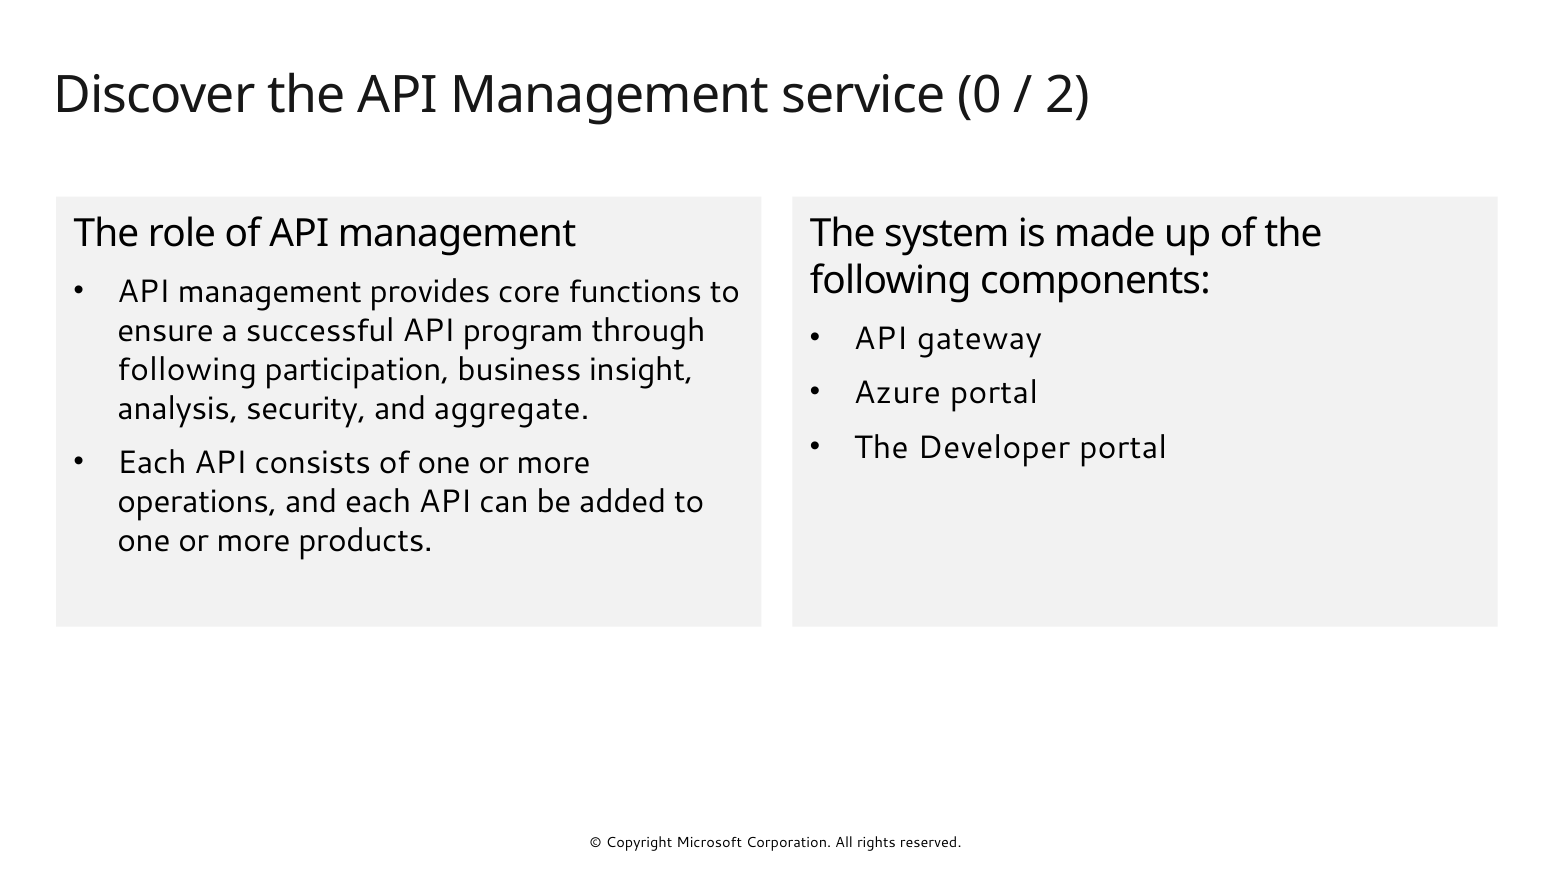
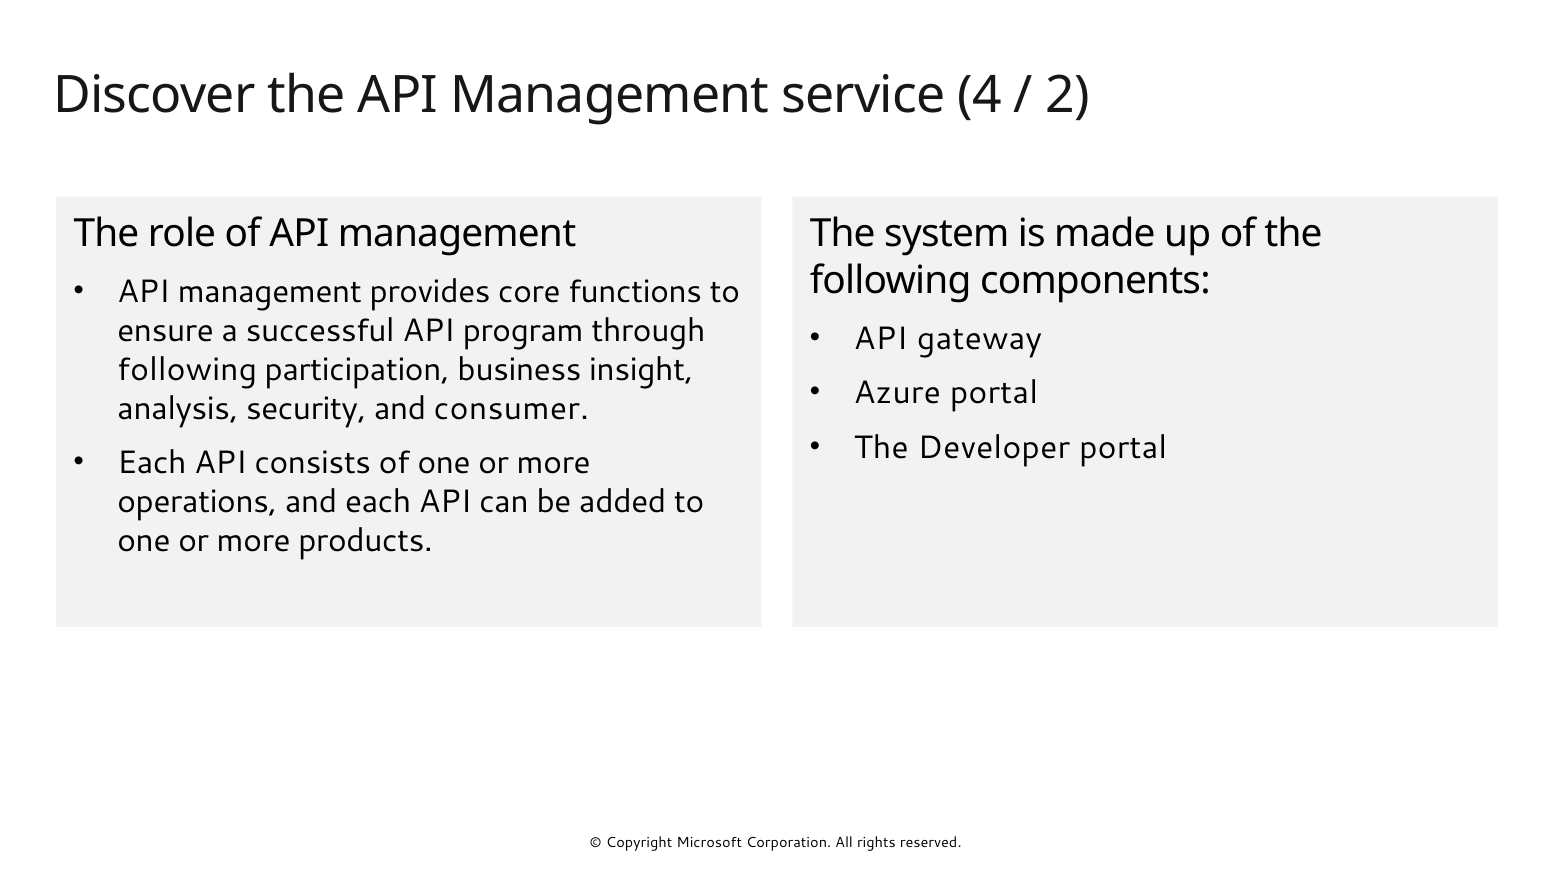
0: 0 -> 4
aggregate: aggregate -> consumer
